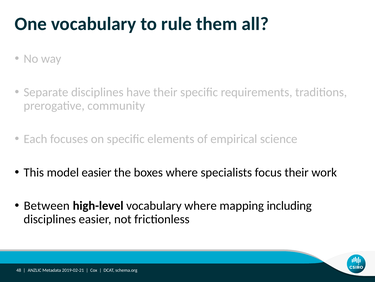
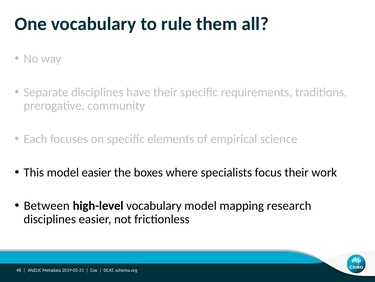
vocabulary where: where -> model
including: including -> research
